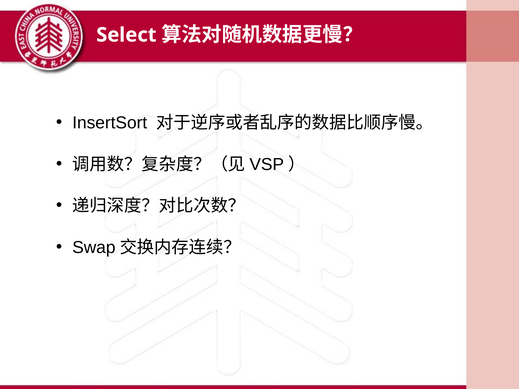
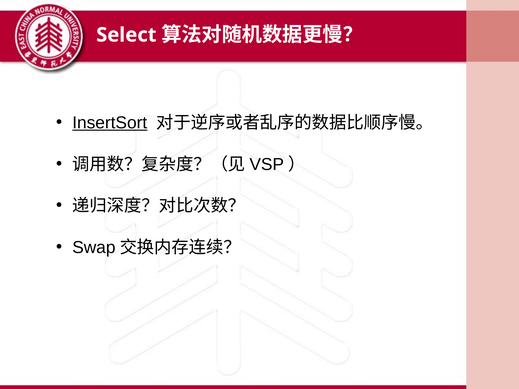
InsertSort underline: none -> present
